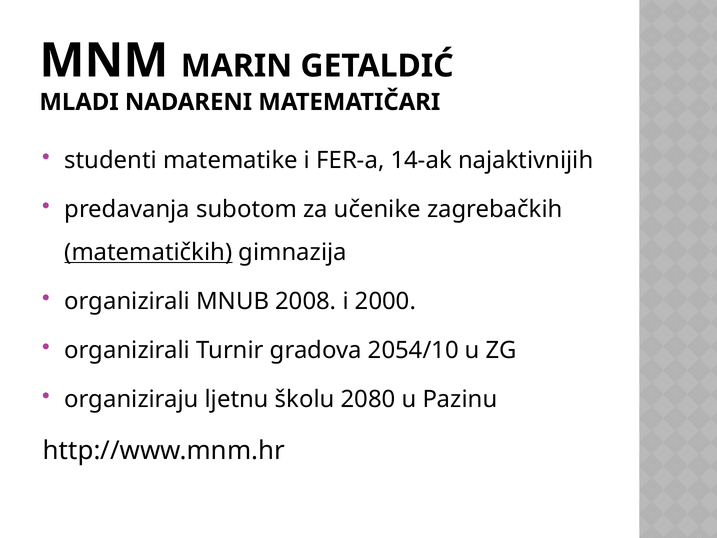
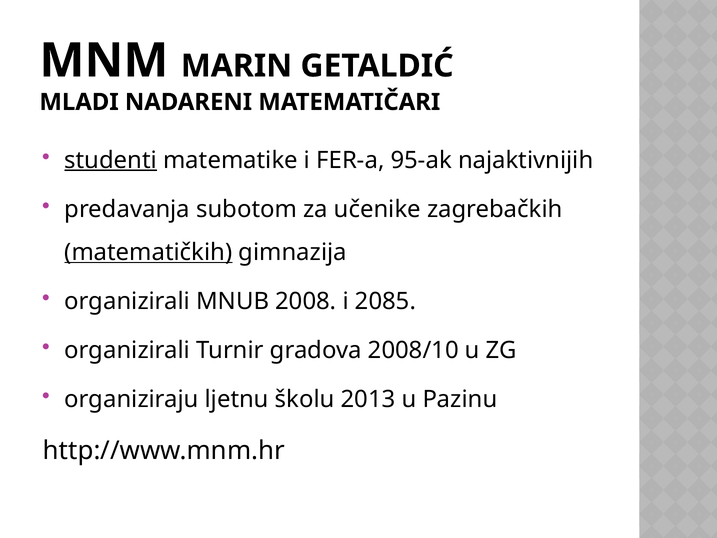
studenti underline: none -> present
14-ak: 14-ak -> 95-ak
2000: 2000 -> 2085
2054/10: 2054/10 -> 2008/10
2080: 2080 -> 2013
